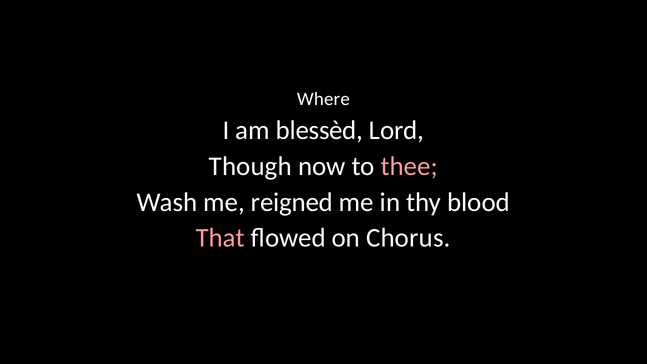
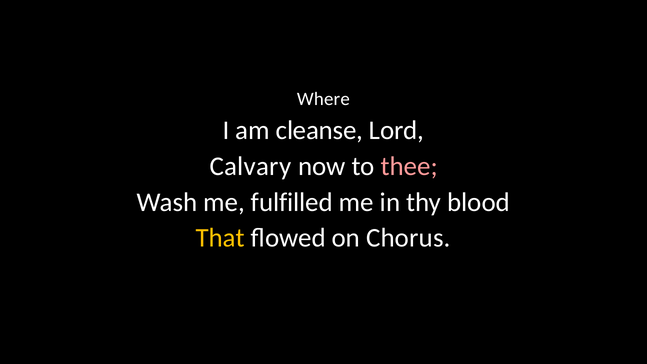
blessèd: blessèd -> cleanse
Though: Though -> Calvary
reigned: reigned -> fulfilled
That colour: pink -> yellow
